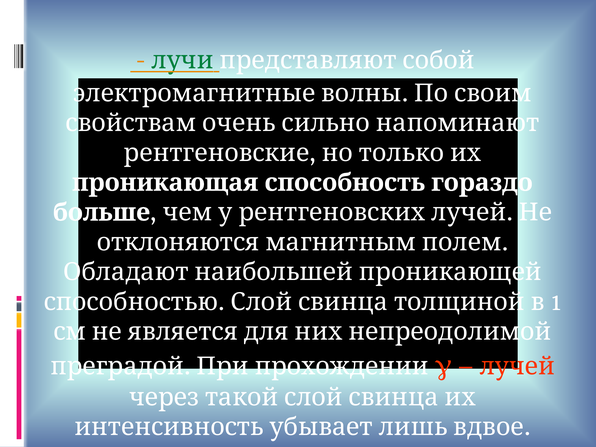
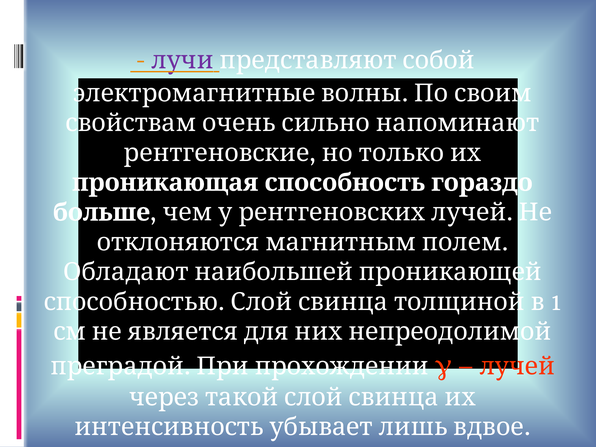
лучи colour: green -> purple
